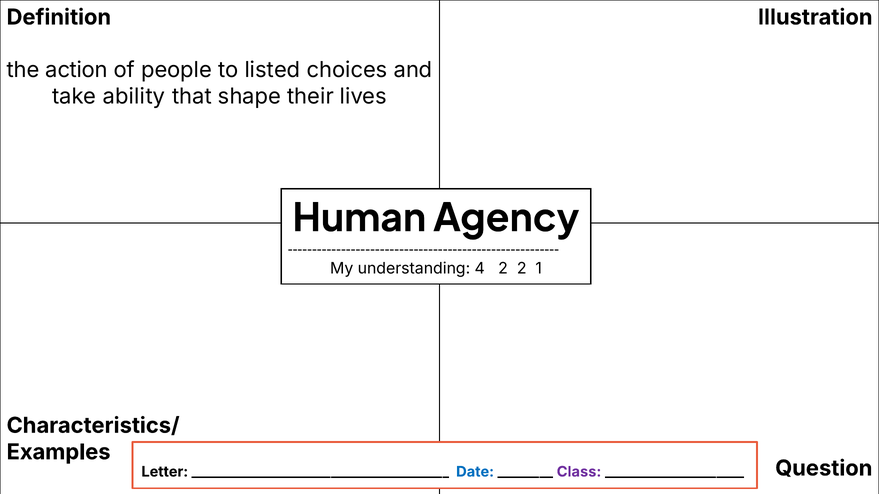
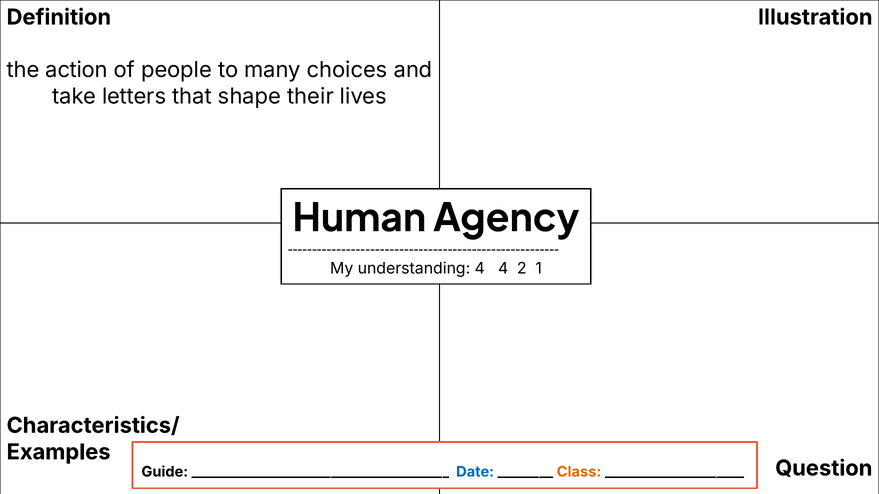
listed: listed -> many
ability: ability -> letters
4 2: 2 -> 4
Letter: Letter -> Guide
Class colour: purple -> orange
